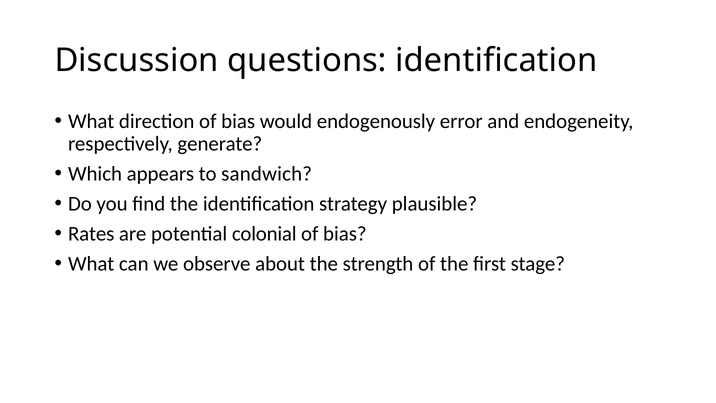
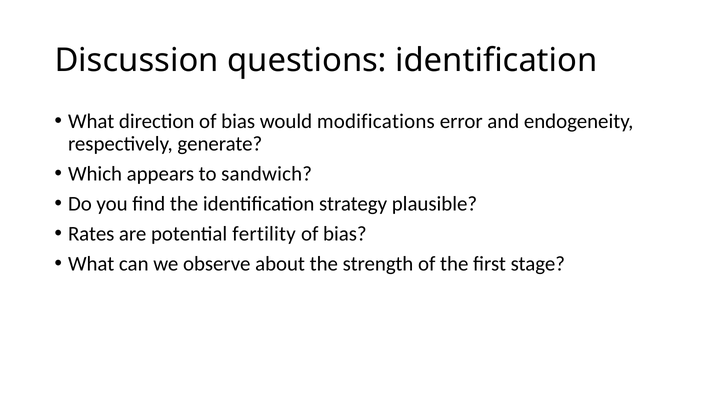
endogenously: endogenously -> modifications
colonial: colonial -> fertility
